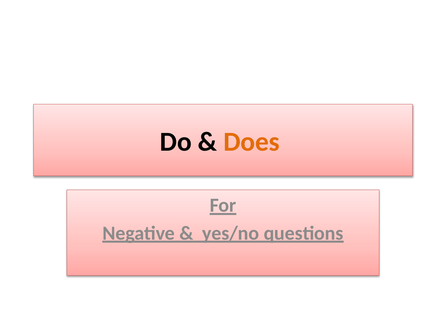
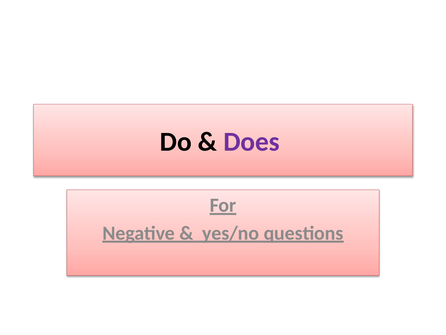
Does colour: orange -> purple
